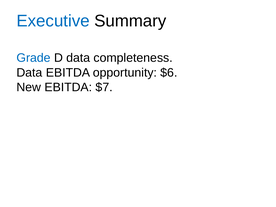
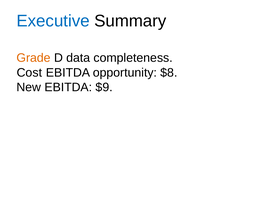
Grade colour: blue -> orange
Data at (29, 73): Data -> Cost
$6: $6 -> $8
$7: $7 -> $9
